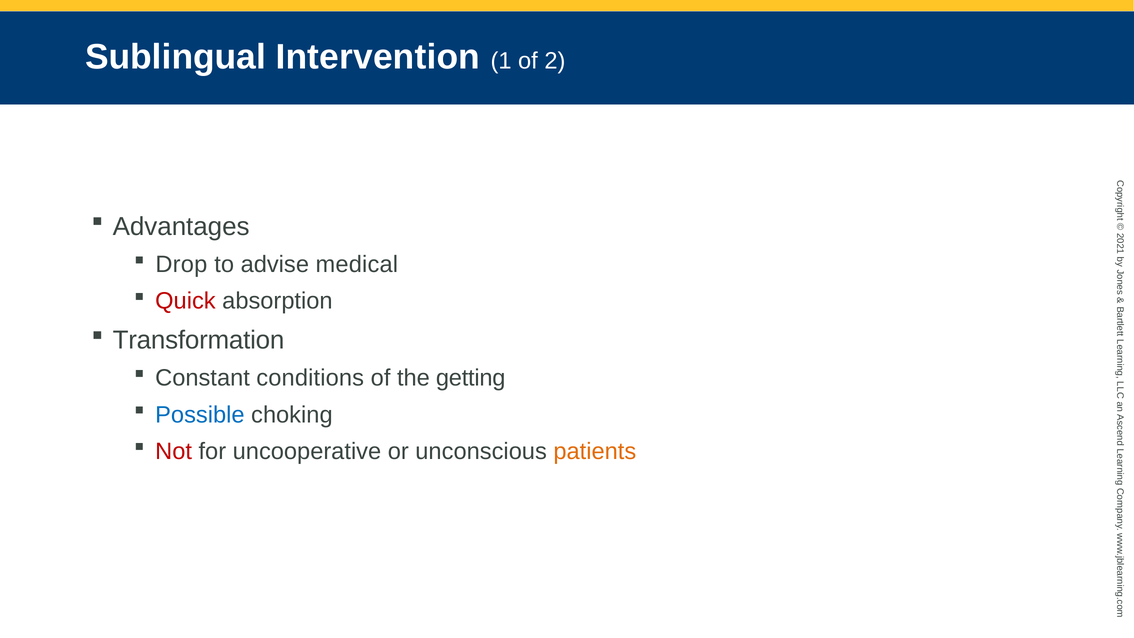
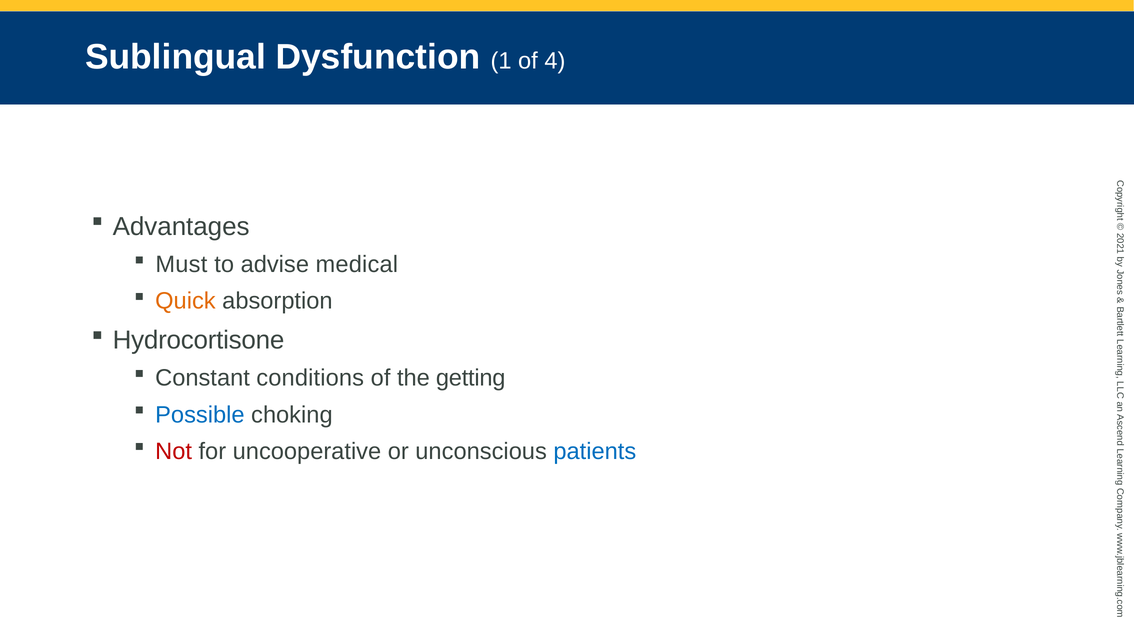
Intervention: Intervention -> Dysfunction
of 2: 2 -> 4
Drop: Drop -> Must
Quick colour: red -> orange
Transformation: Transformation -> Hydrocortisone
patients colour: orange -> blue
